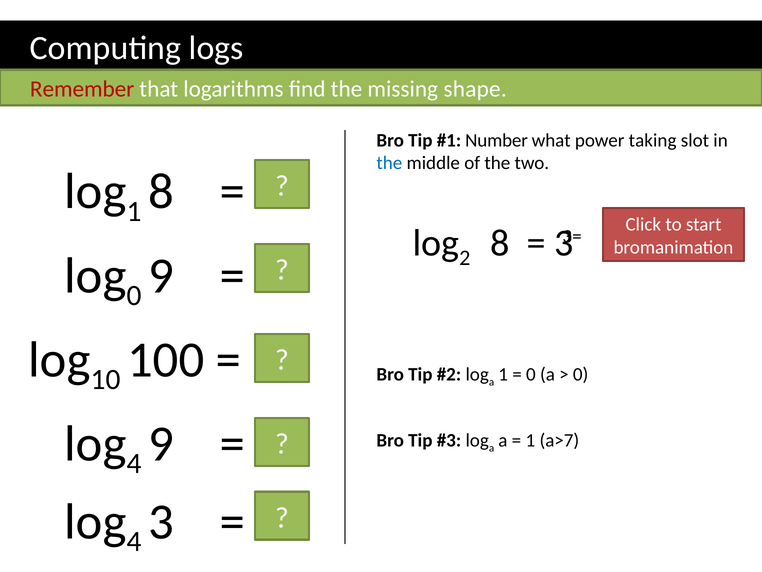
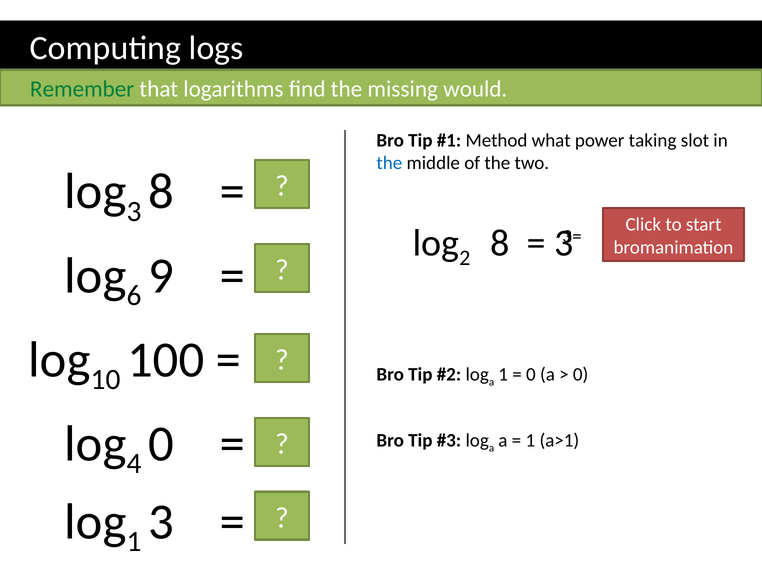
Remember colour: red -> green
shape: shape -> would
Number: Number -> Method
1 at (134, 211): 1 -> 3
0 at (134, 295): 0 -> 6
9 at (161, 443): 9 -> 0
a>7: a>7 -> a>1
4 at (134, 541): 4 -> 1
